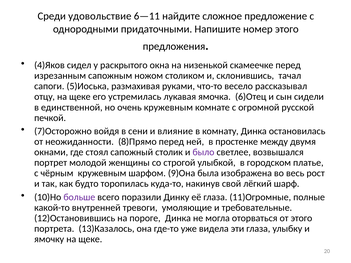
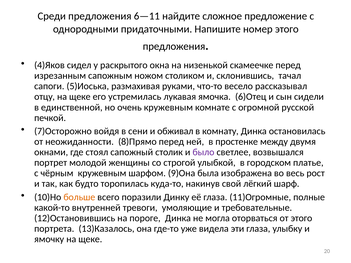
Среди удовольствие: удовольствие -> предложения
влияние: влияние -> обживал
больше colour: purple -> orange
